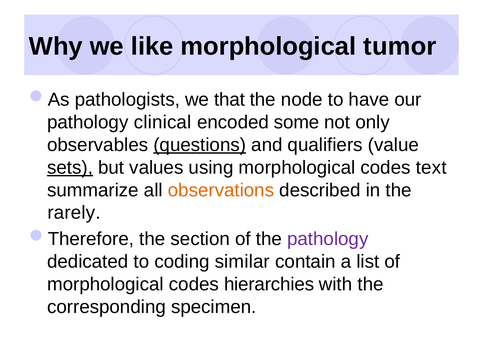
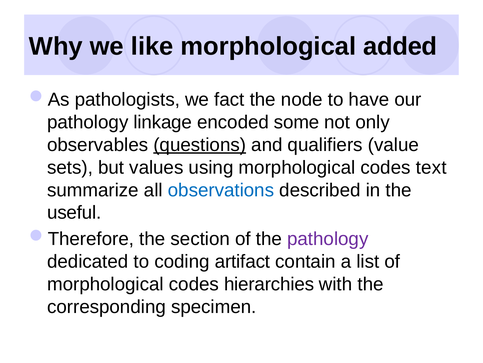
tumor: tumor -> added
that: that -> fact
clinical: clinical -> linkage
sets underline: present -> none
observations colour: orange -> blue
rarely: rarely -> useful
similar: similar -> artifact
